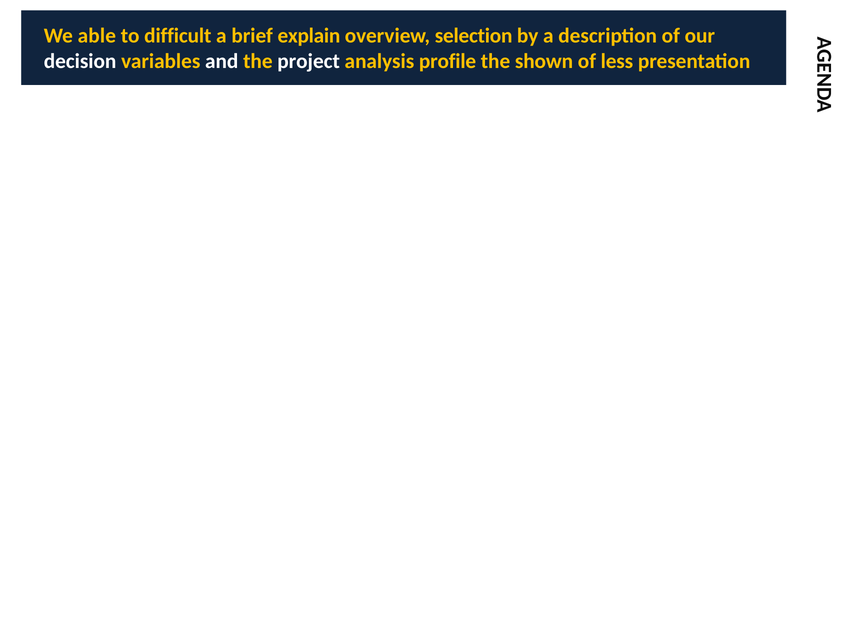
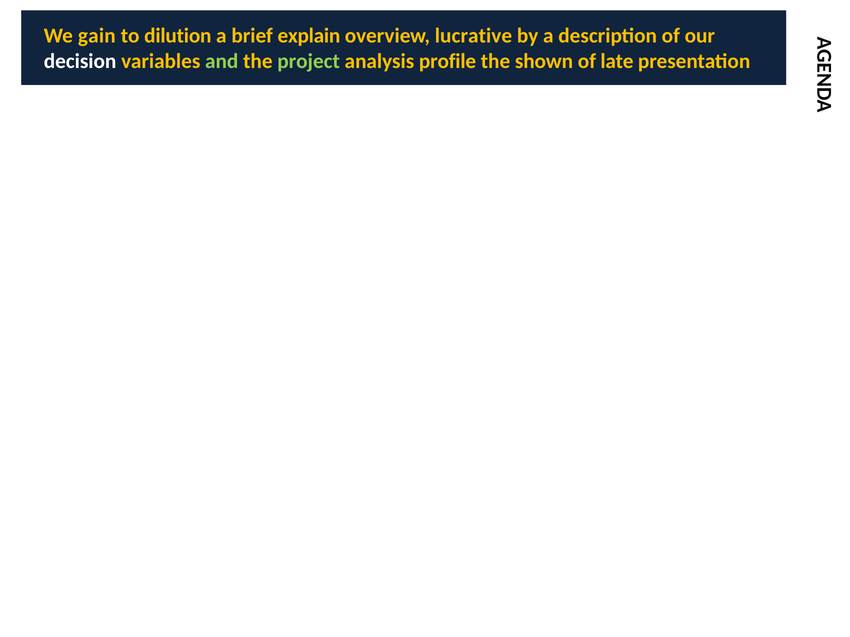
able: able -> gain
difficult: difficult -> dilution
selection: selection -> lucrative
and colour: white -> light green
project colour: white -> light green
less: less -> late
